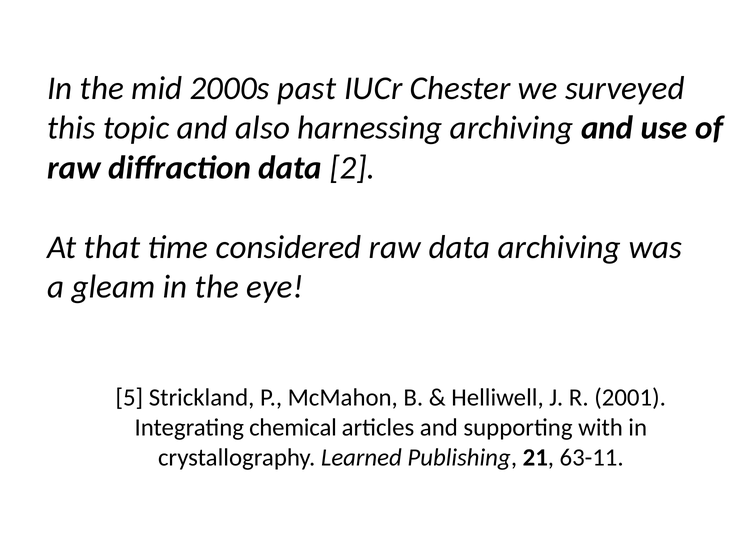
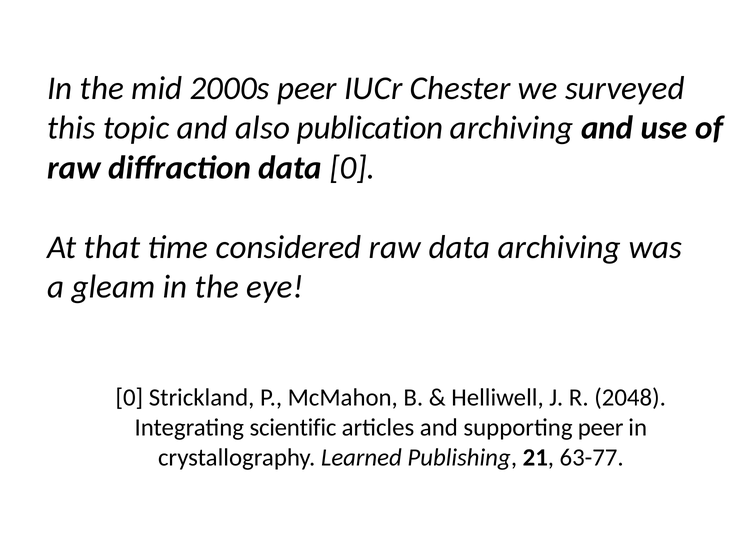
2000s past: past -> peer
harnessing: harnessing -> publication
data 2: 2 -> 0
5 at (129, 398): 5 -> 0
2001: 2001 -> 2048
chemical: chemical -> scientific
supporting with: with -> peer
63-11: 63-11 -> 63-77
